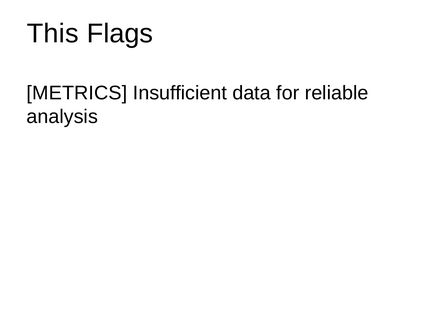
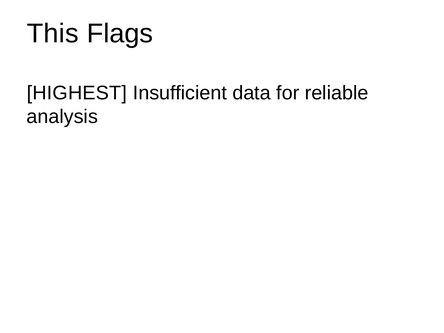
METRICS: METRICS -> HIGHEST
